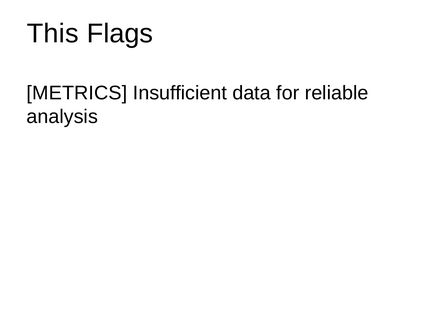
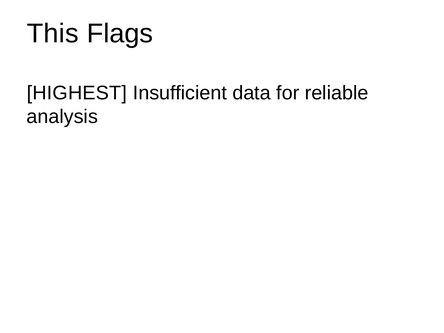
METRICS: METRICS -> HIGHEST
